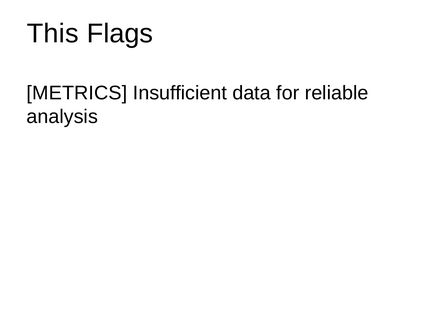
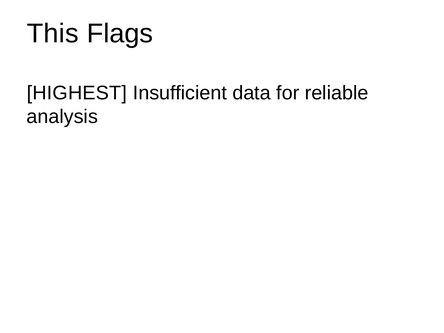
METRICS: METRICS -> HIGHEST
